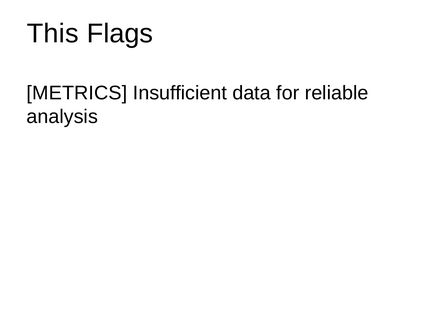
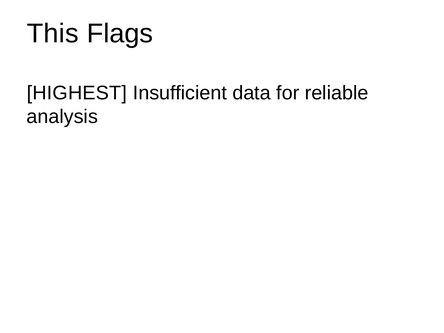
METRICS: METRICS -> HIGHEST
